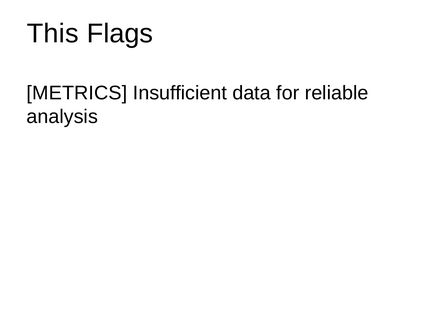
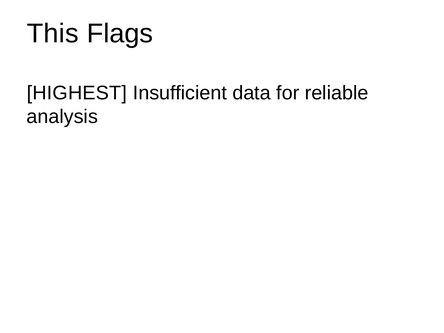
METRICS: METRICS -> HIGHEST
